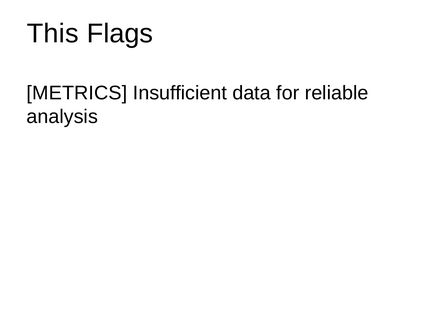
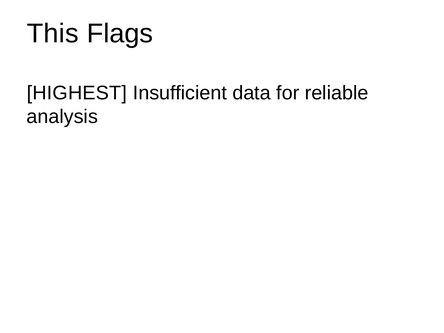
METRICS: METRICS -> HIGHEST
